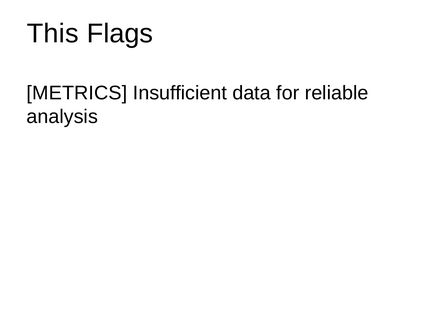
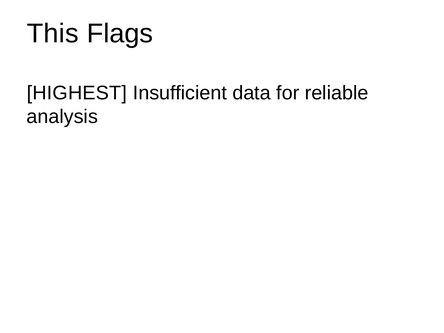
METRICS: METRICS -> HIGHEST
